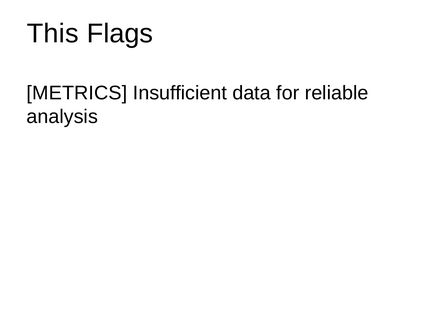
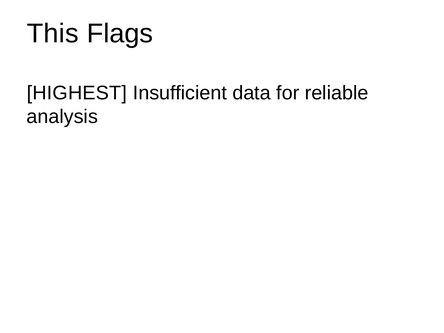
METRICS: METRICS -> HIGHEST
